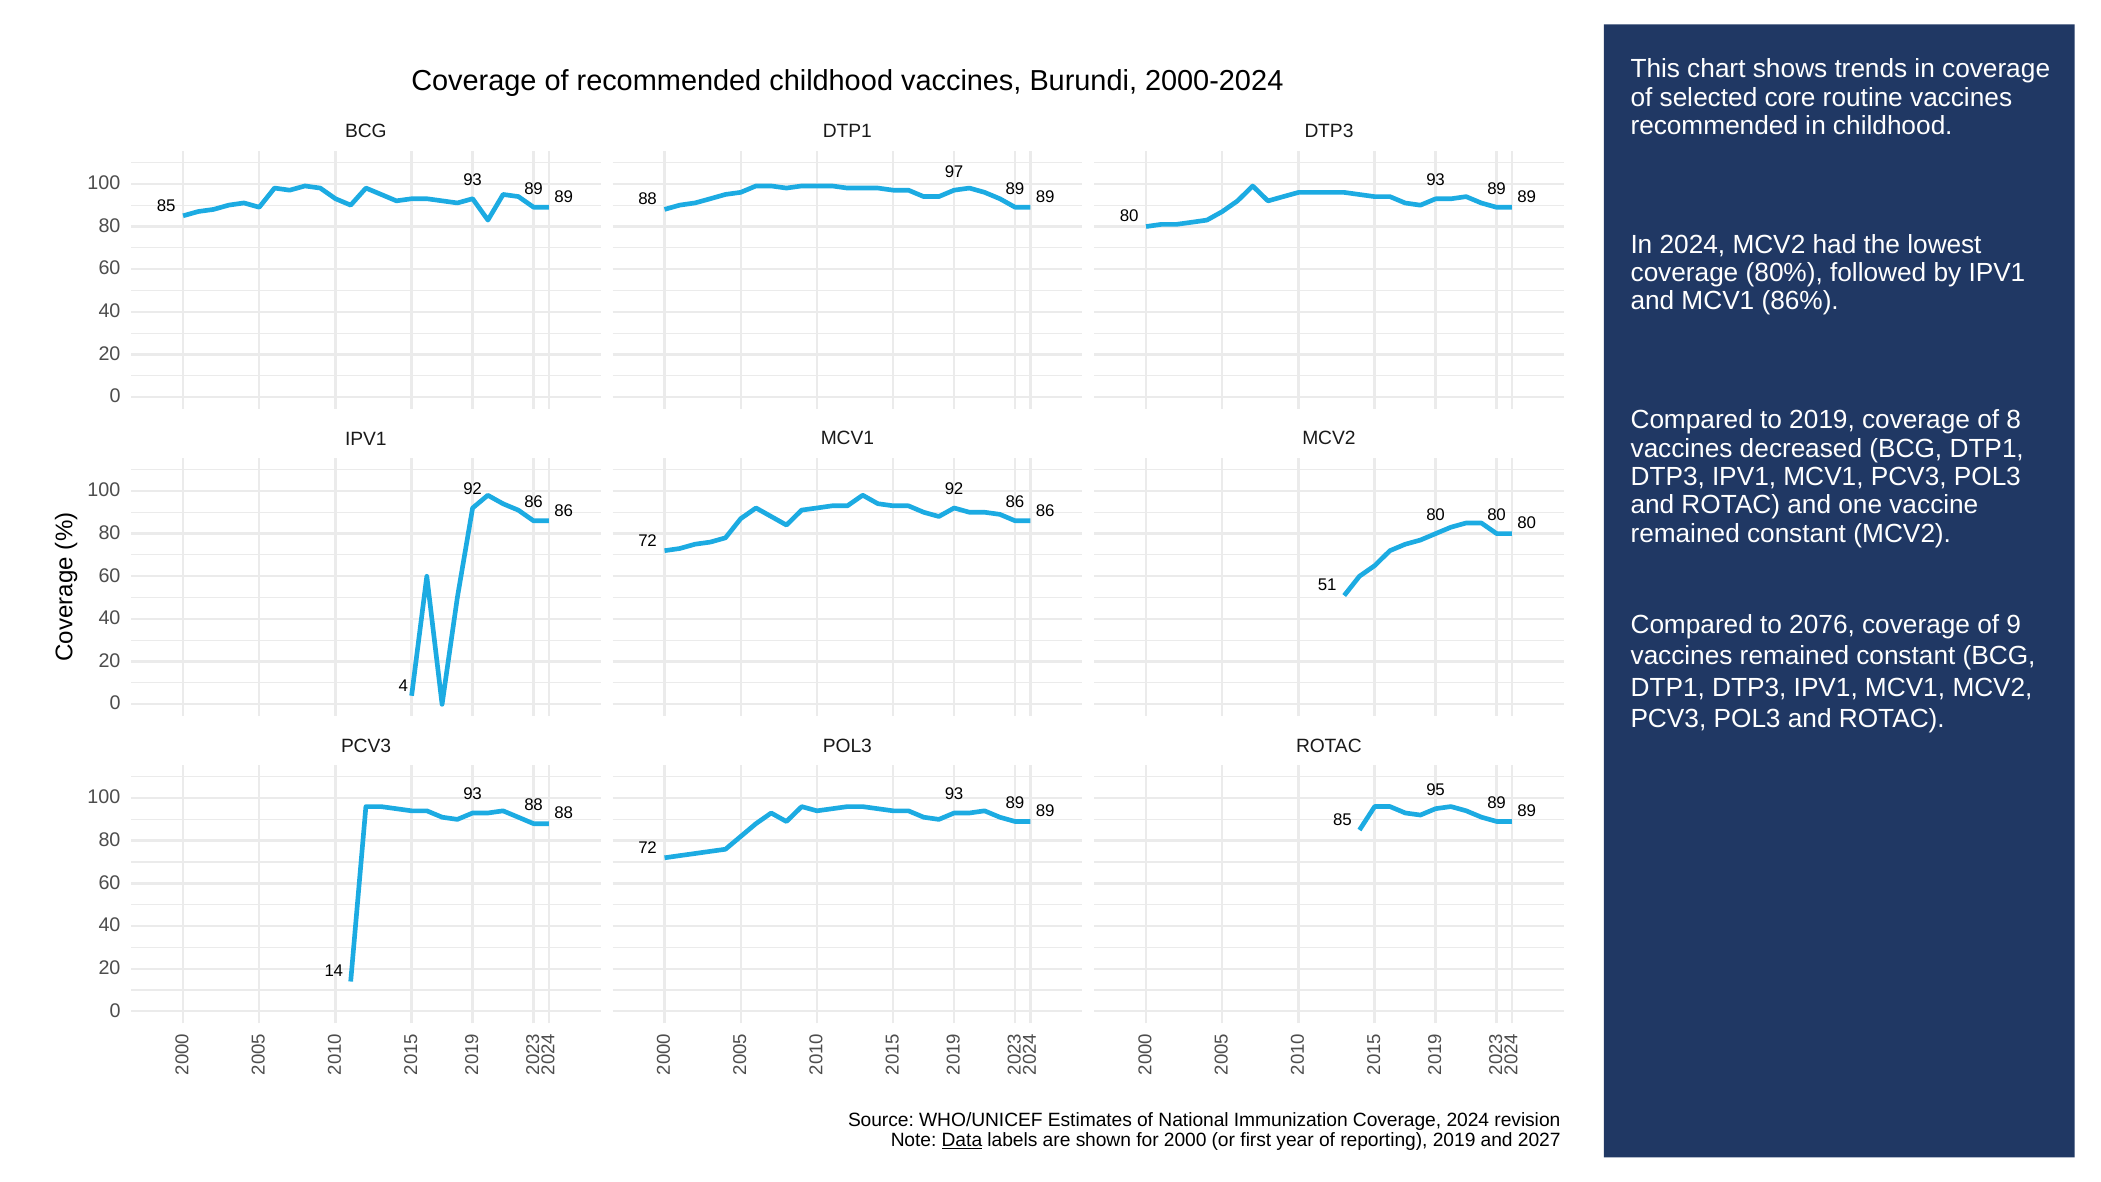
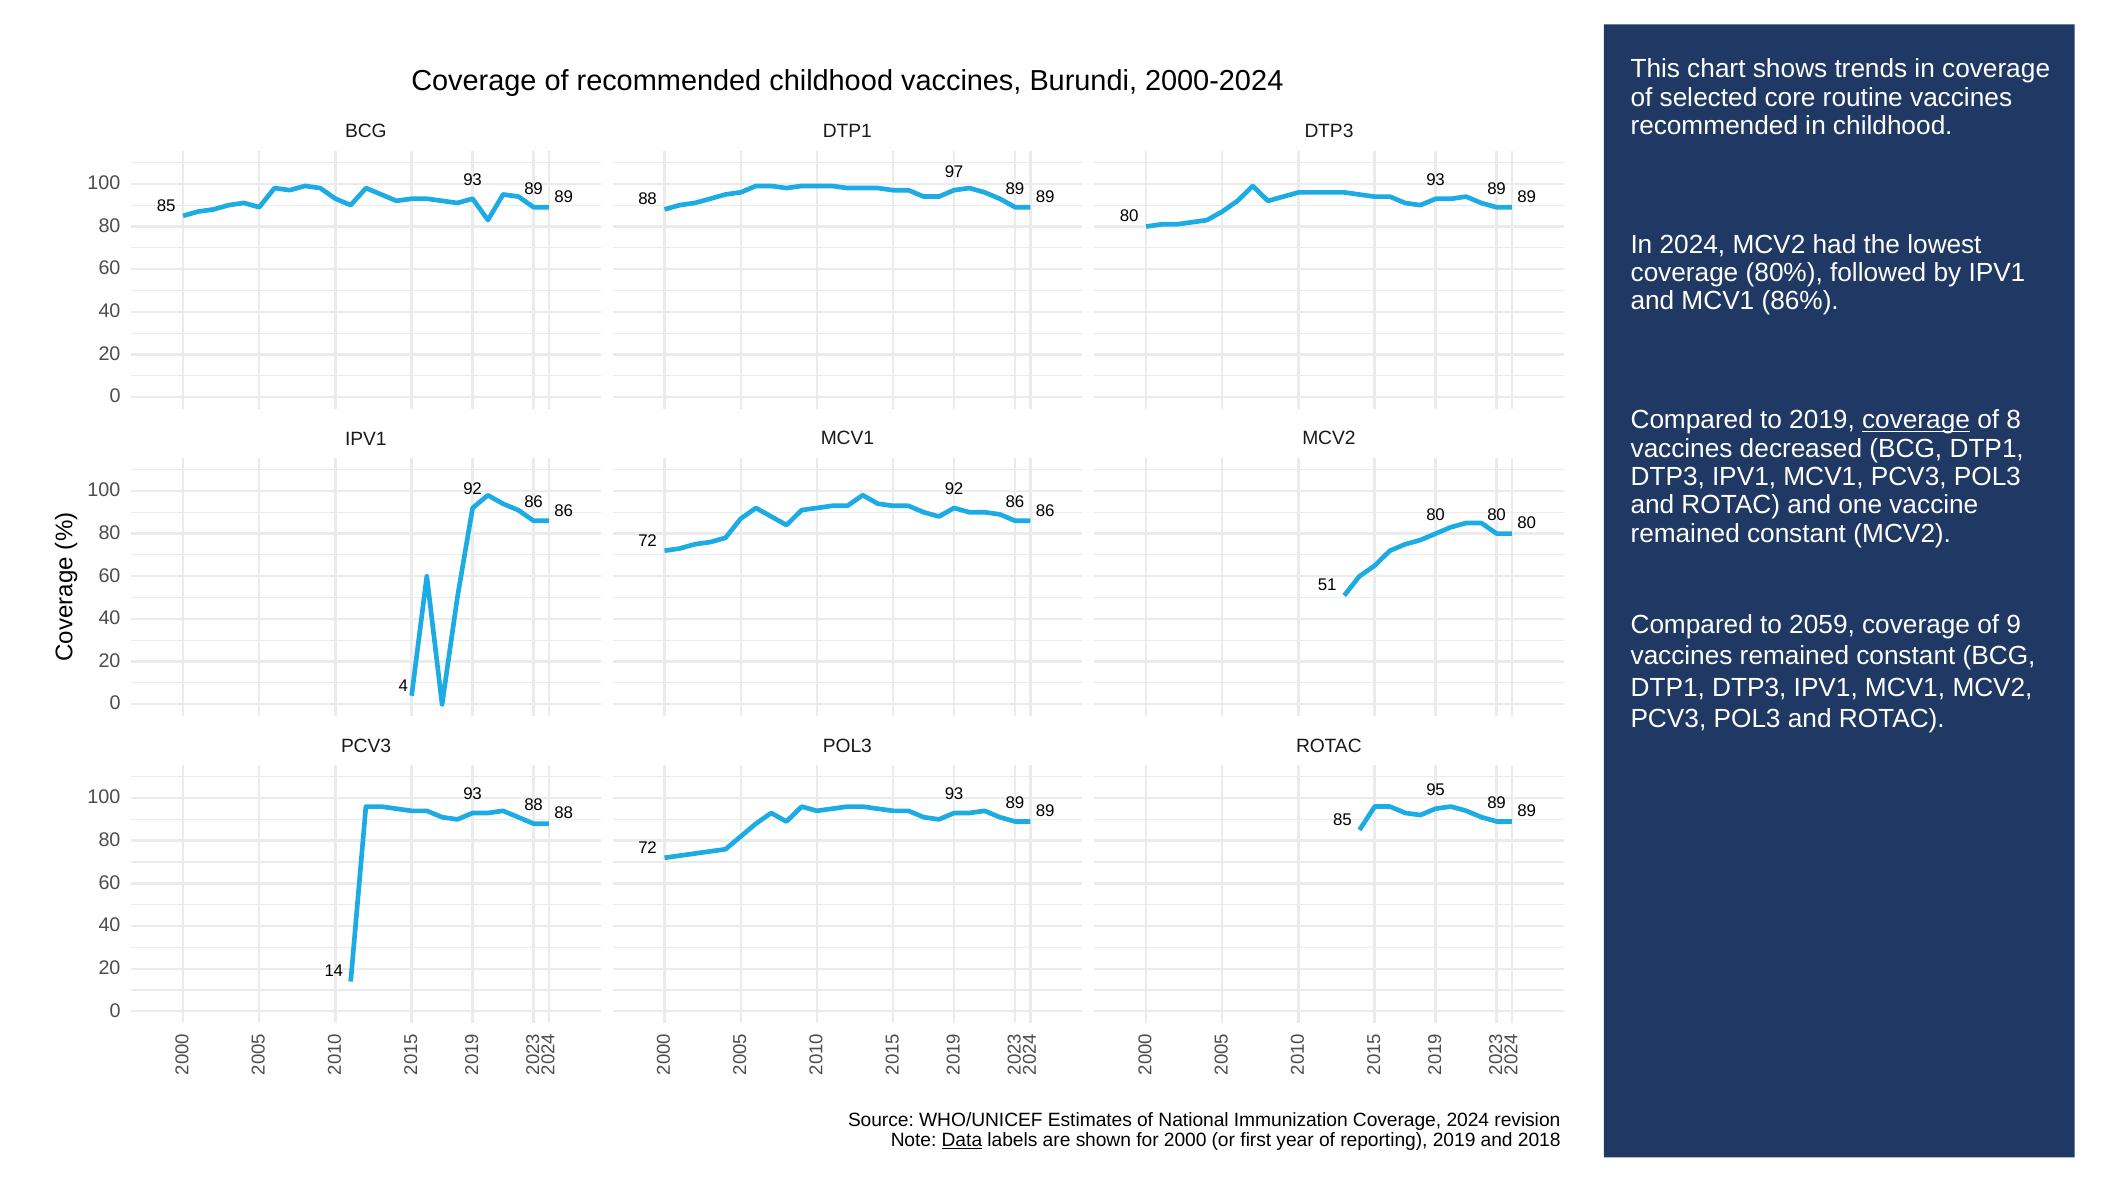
coverage at (1916, 420) underline: none -> present
2076: 2076 -> 2059
2027: 2027 -> 2018
